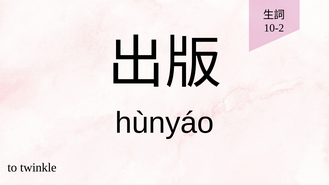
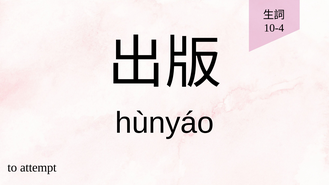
10-2: 10-2 -> 10-4
twinkle: twinkle -> attempt
